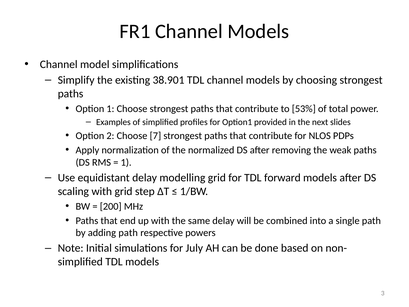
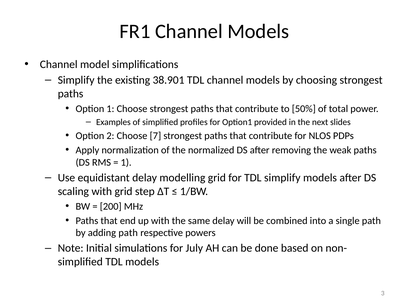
53%: 53% -> 50%
TDL forward: forward -> simplify
